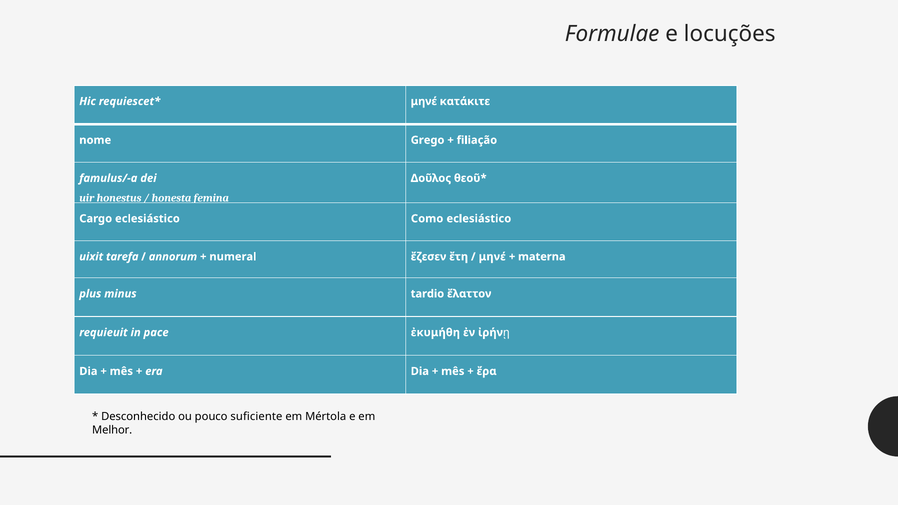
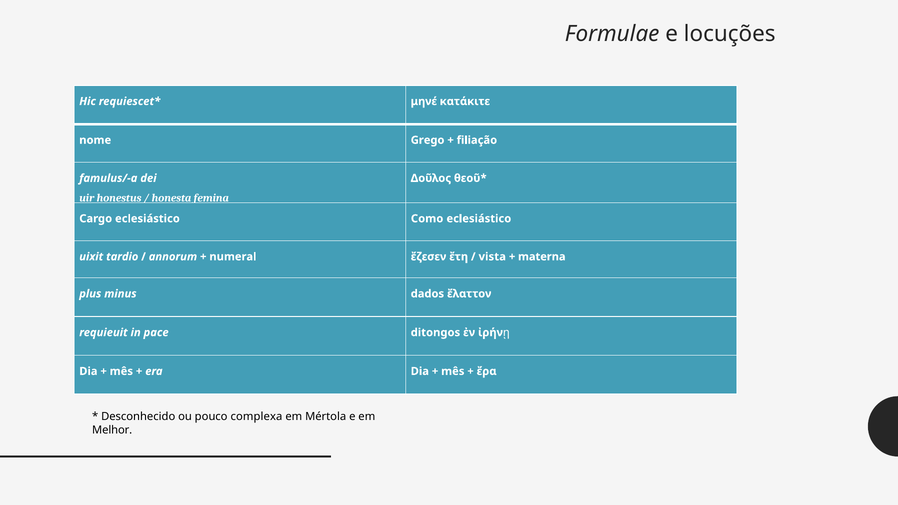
tarefa: tarefa -> tardio
μηνέ at (492, 257): μηνέ -> vista
tardio: tardio -> dados
ἐκυμήθη: ἐκυμήθη -> ditongos
suficiente: suficiente -> complexa
